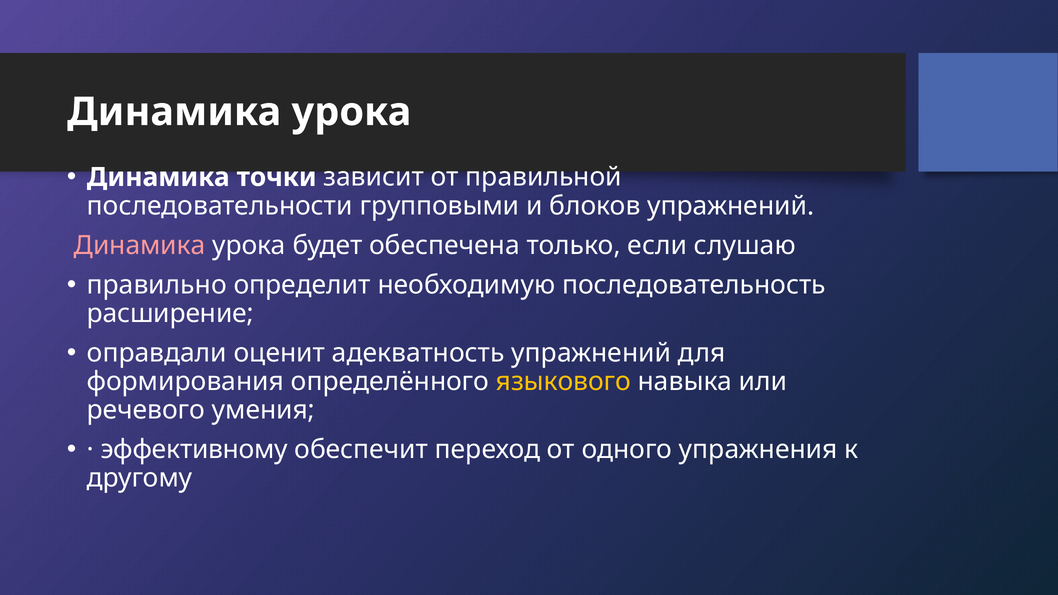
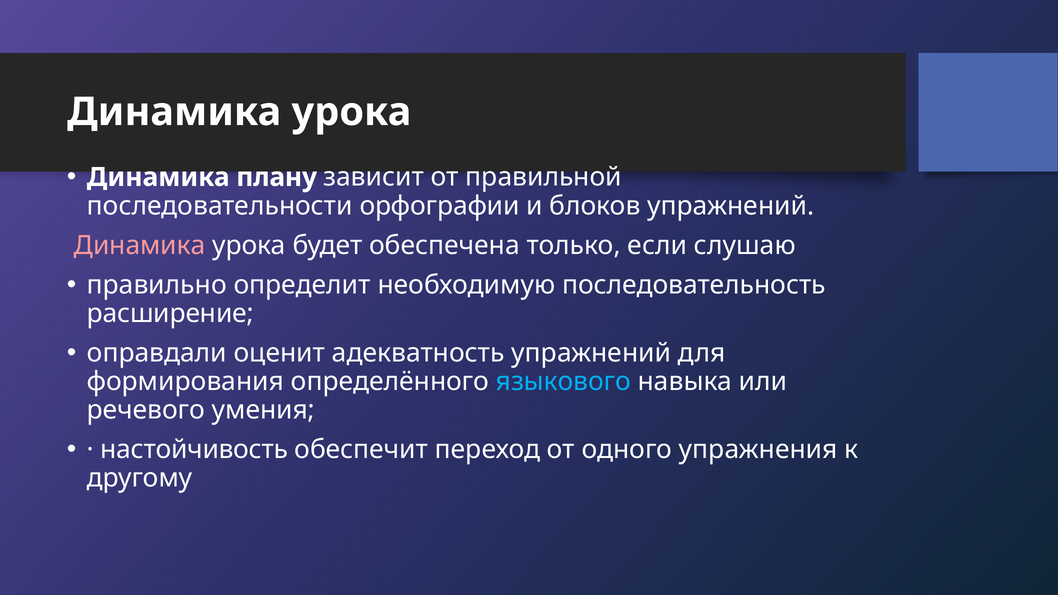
точки: точки -> плану
групповыми: групповыми -> орфографии
языкового colour: yellow -> light blue
эффективному: эффективному -> настойчивость
